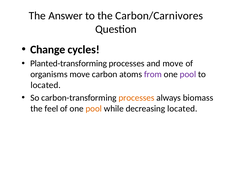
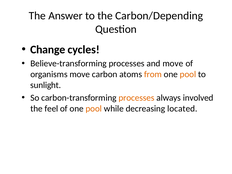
Carbon/Carnivores: Carbon/Carnivores -> Carbon/Depending
Planted-transforming: Planted-transforming -> Believe-transforming
from colour: purple -> orange
pool at (188, 74) colour: purple -> orange
located at (46, 85): located -> sunlight
biomass: biomass -> involved
